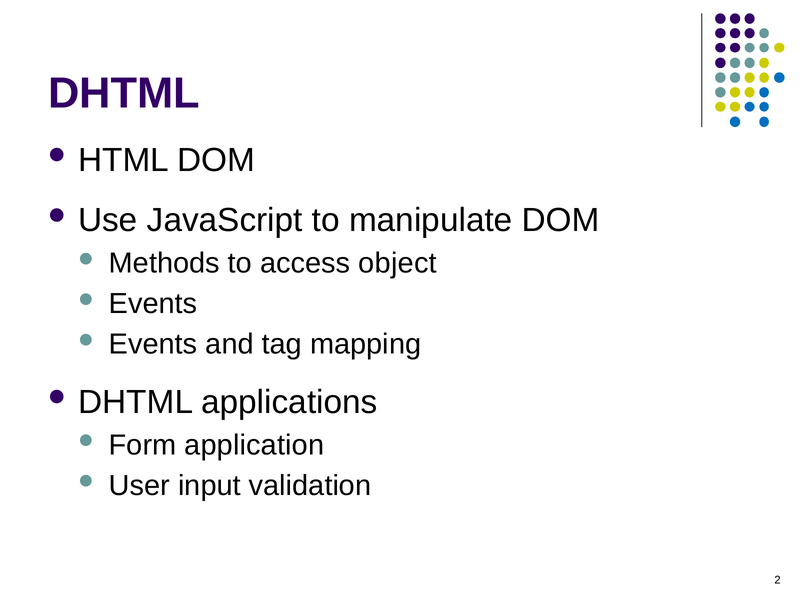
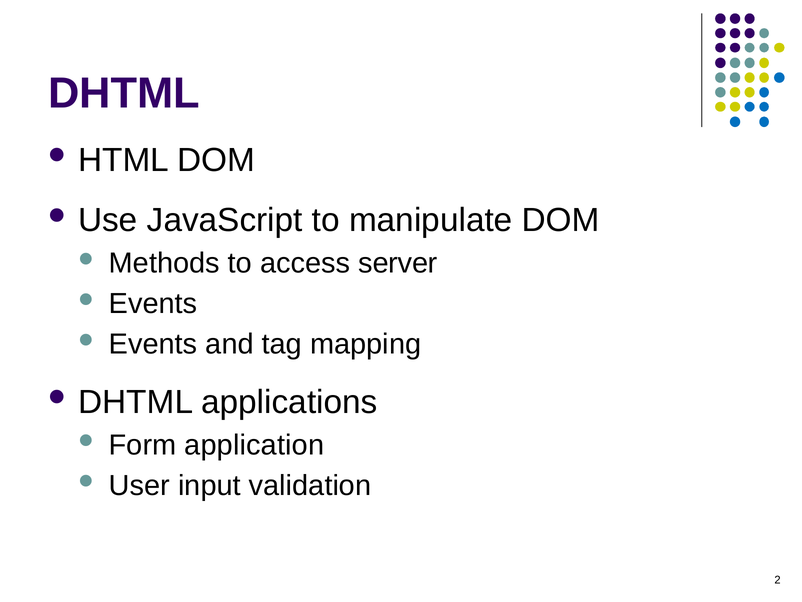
object: object -> server
